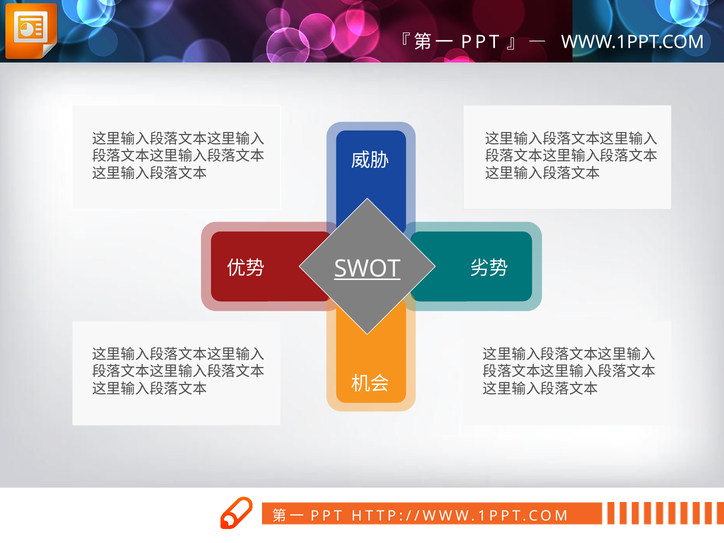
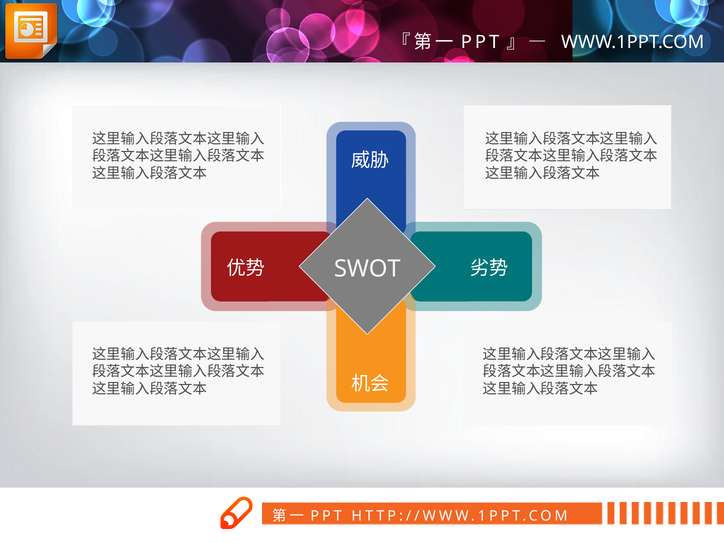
SWOT underline: present -> none
